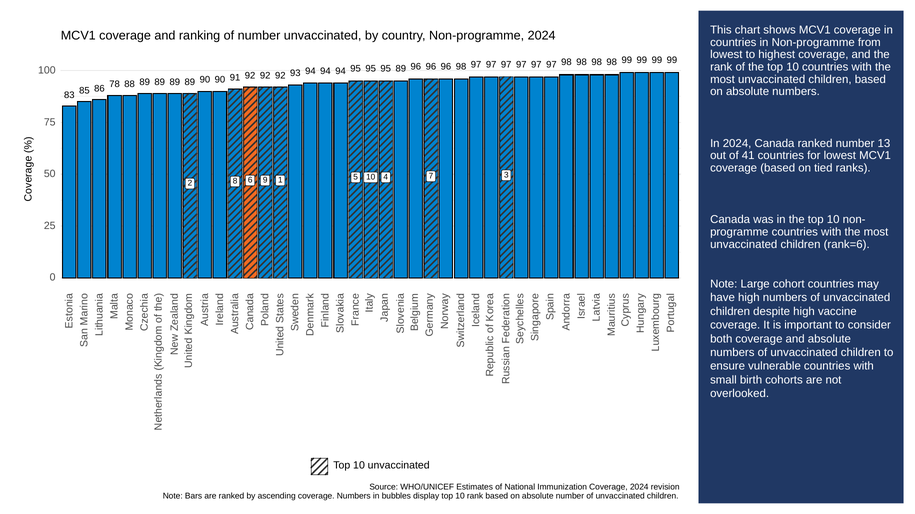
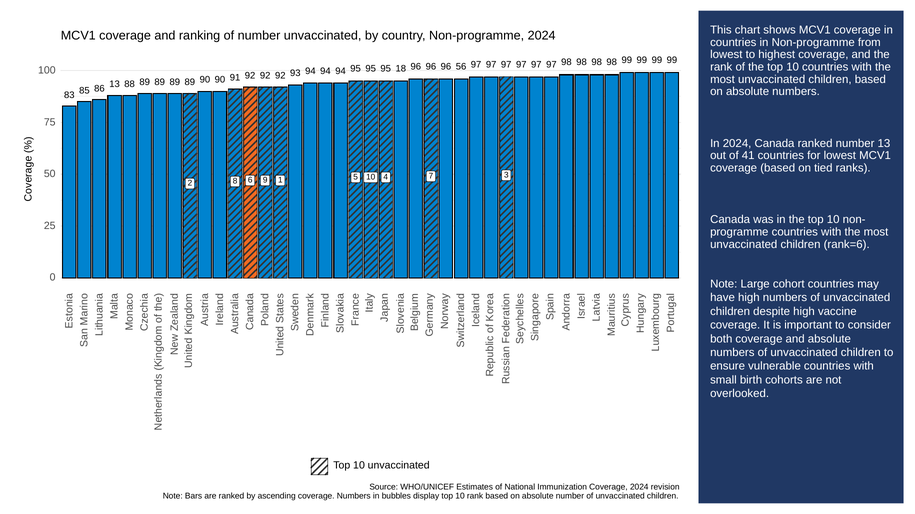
96 98: 98 -> 56
95 89: 89 -> 18
86 78: 78 -> 13
